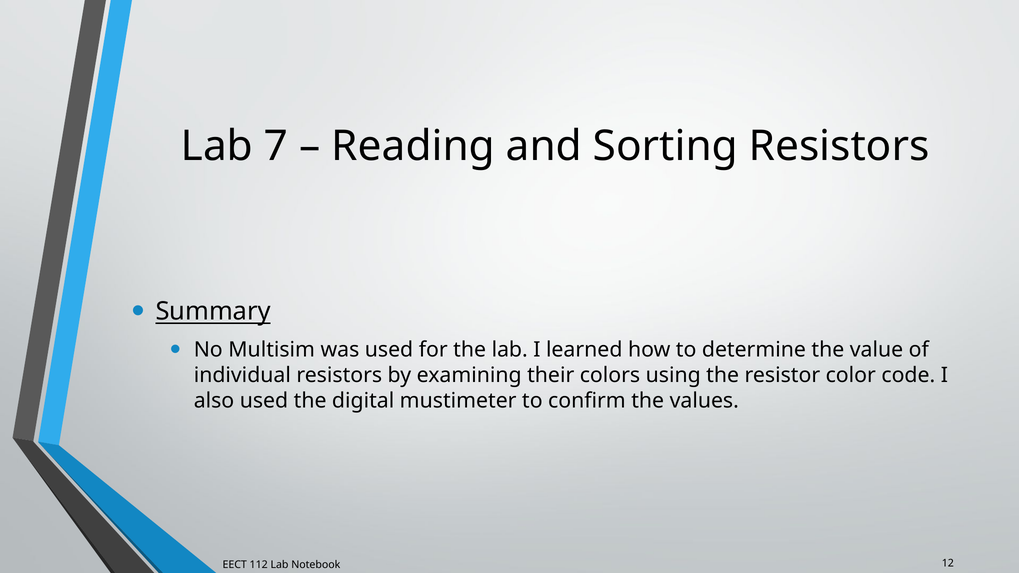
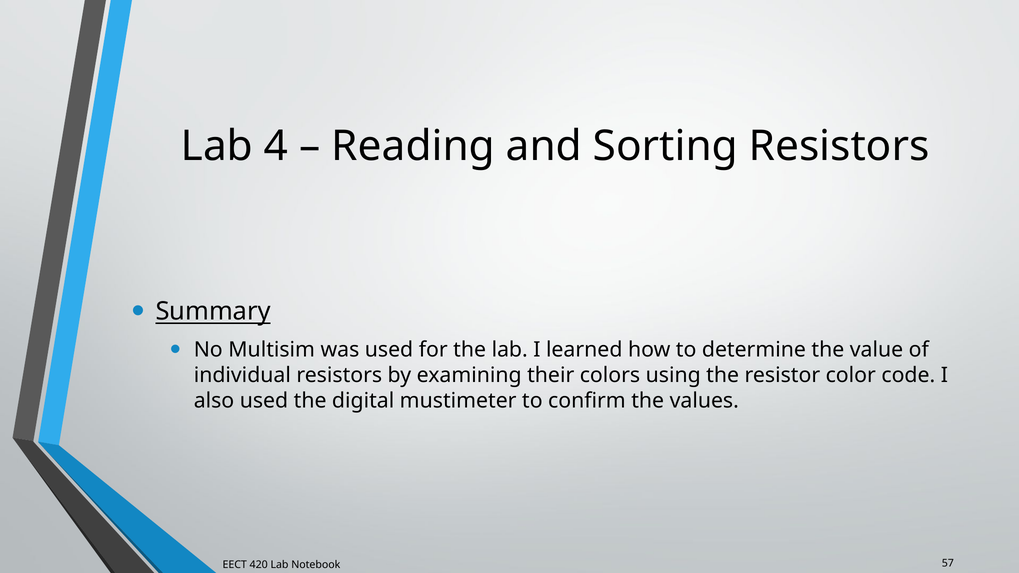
7: 7 -> 4
112: 112 -> 420
12: 12 -> 57
